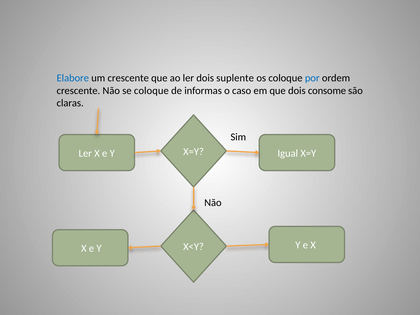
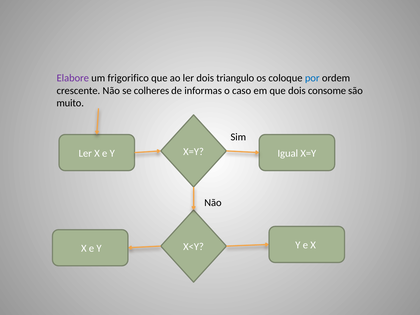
Elabore colour: blue -> purple
um crescente: crescente -> frigorifico
suplente: suplente -> triangulo
se coloque: coloque -> colheres
claras: claras -> muito
